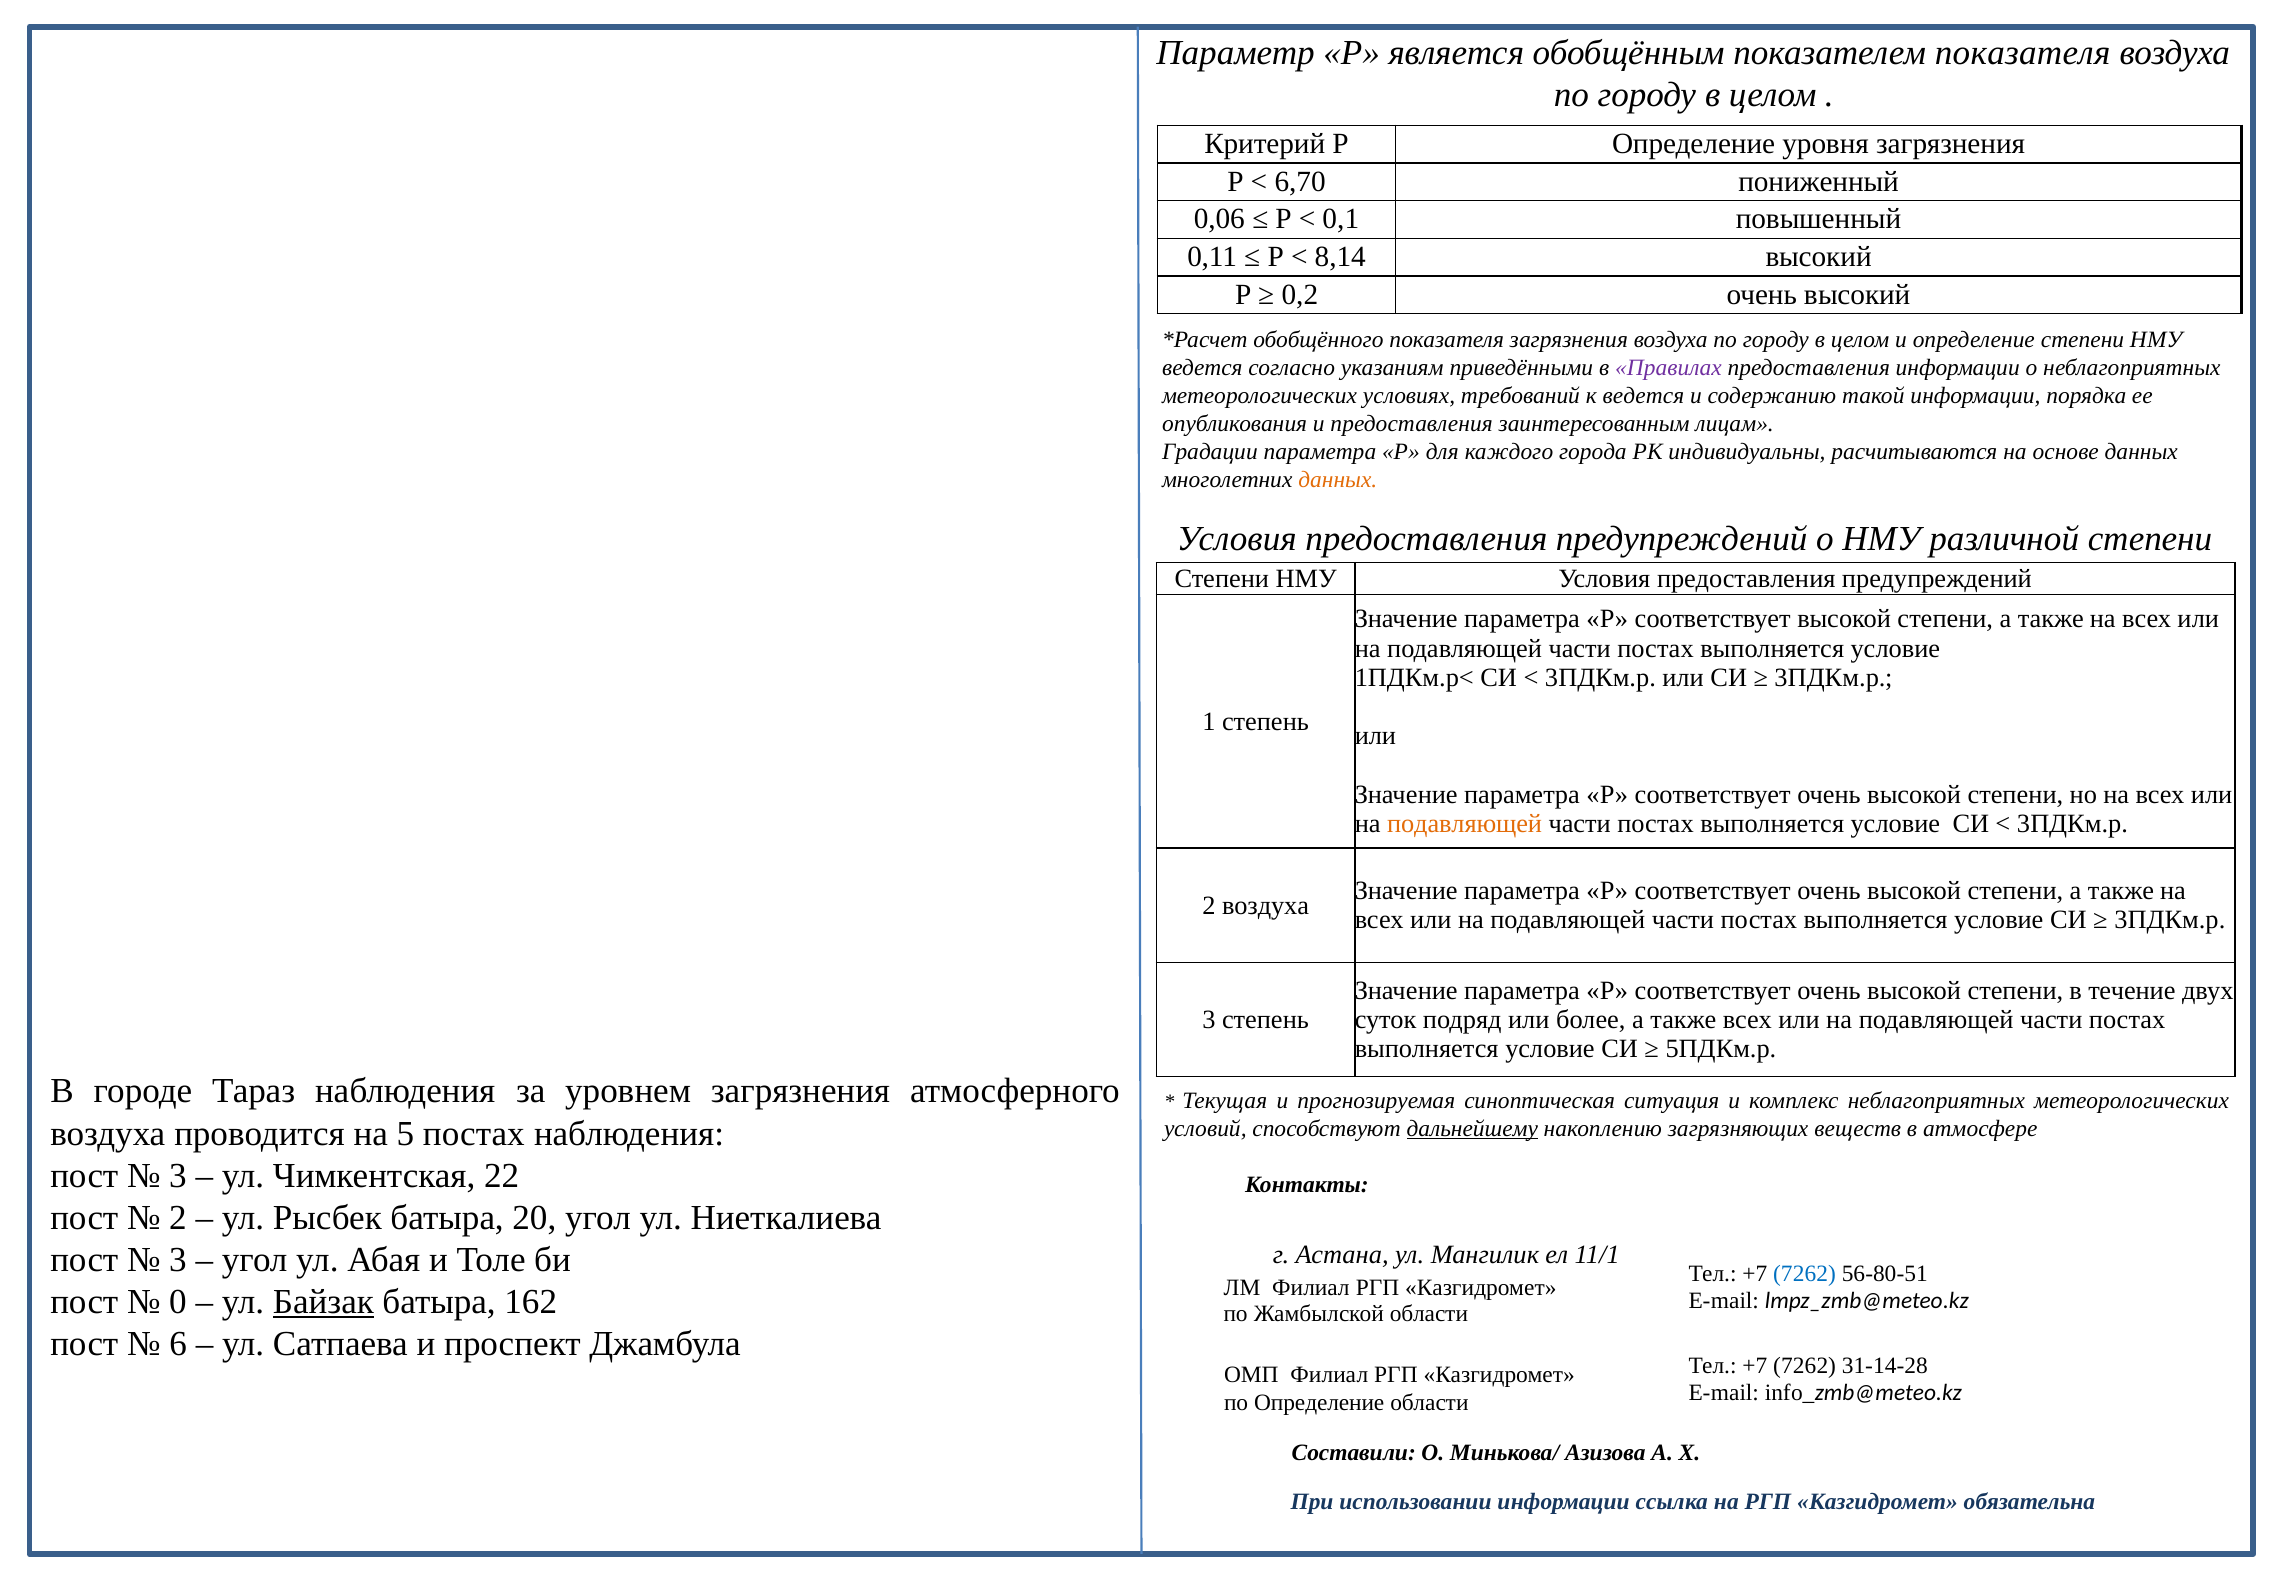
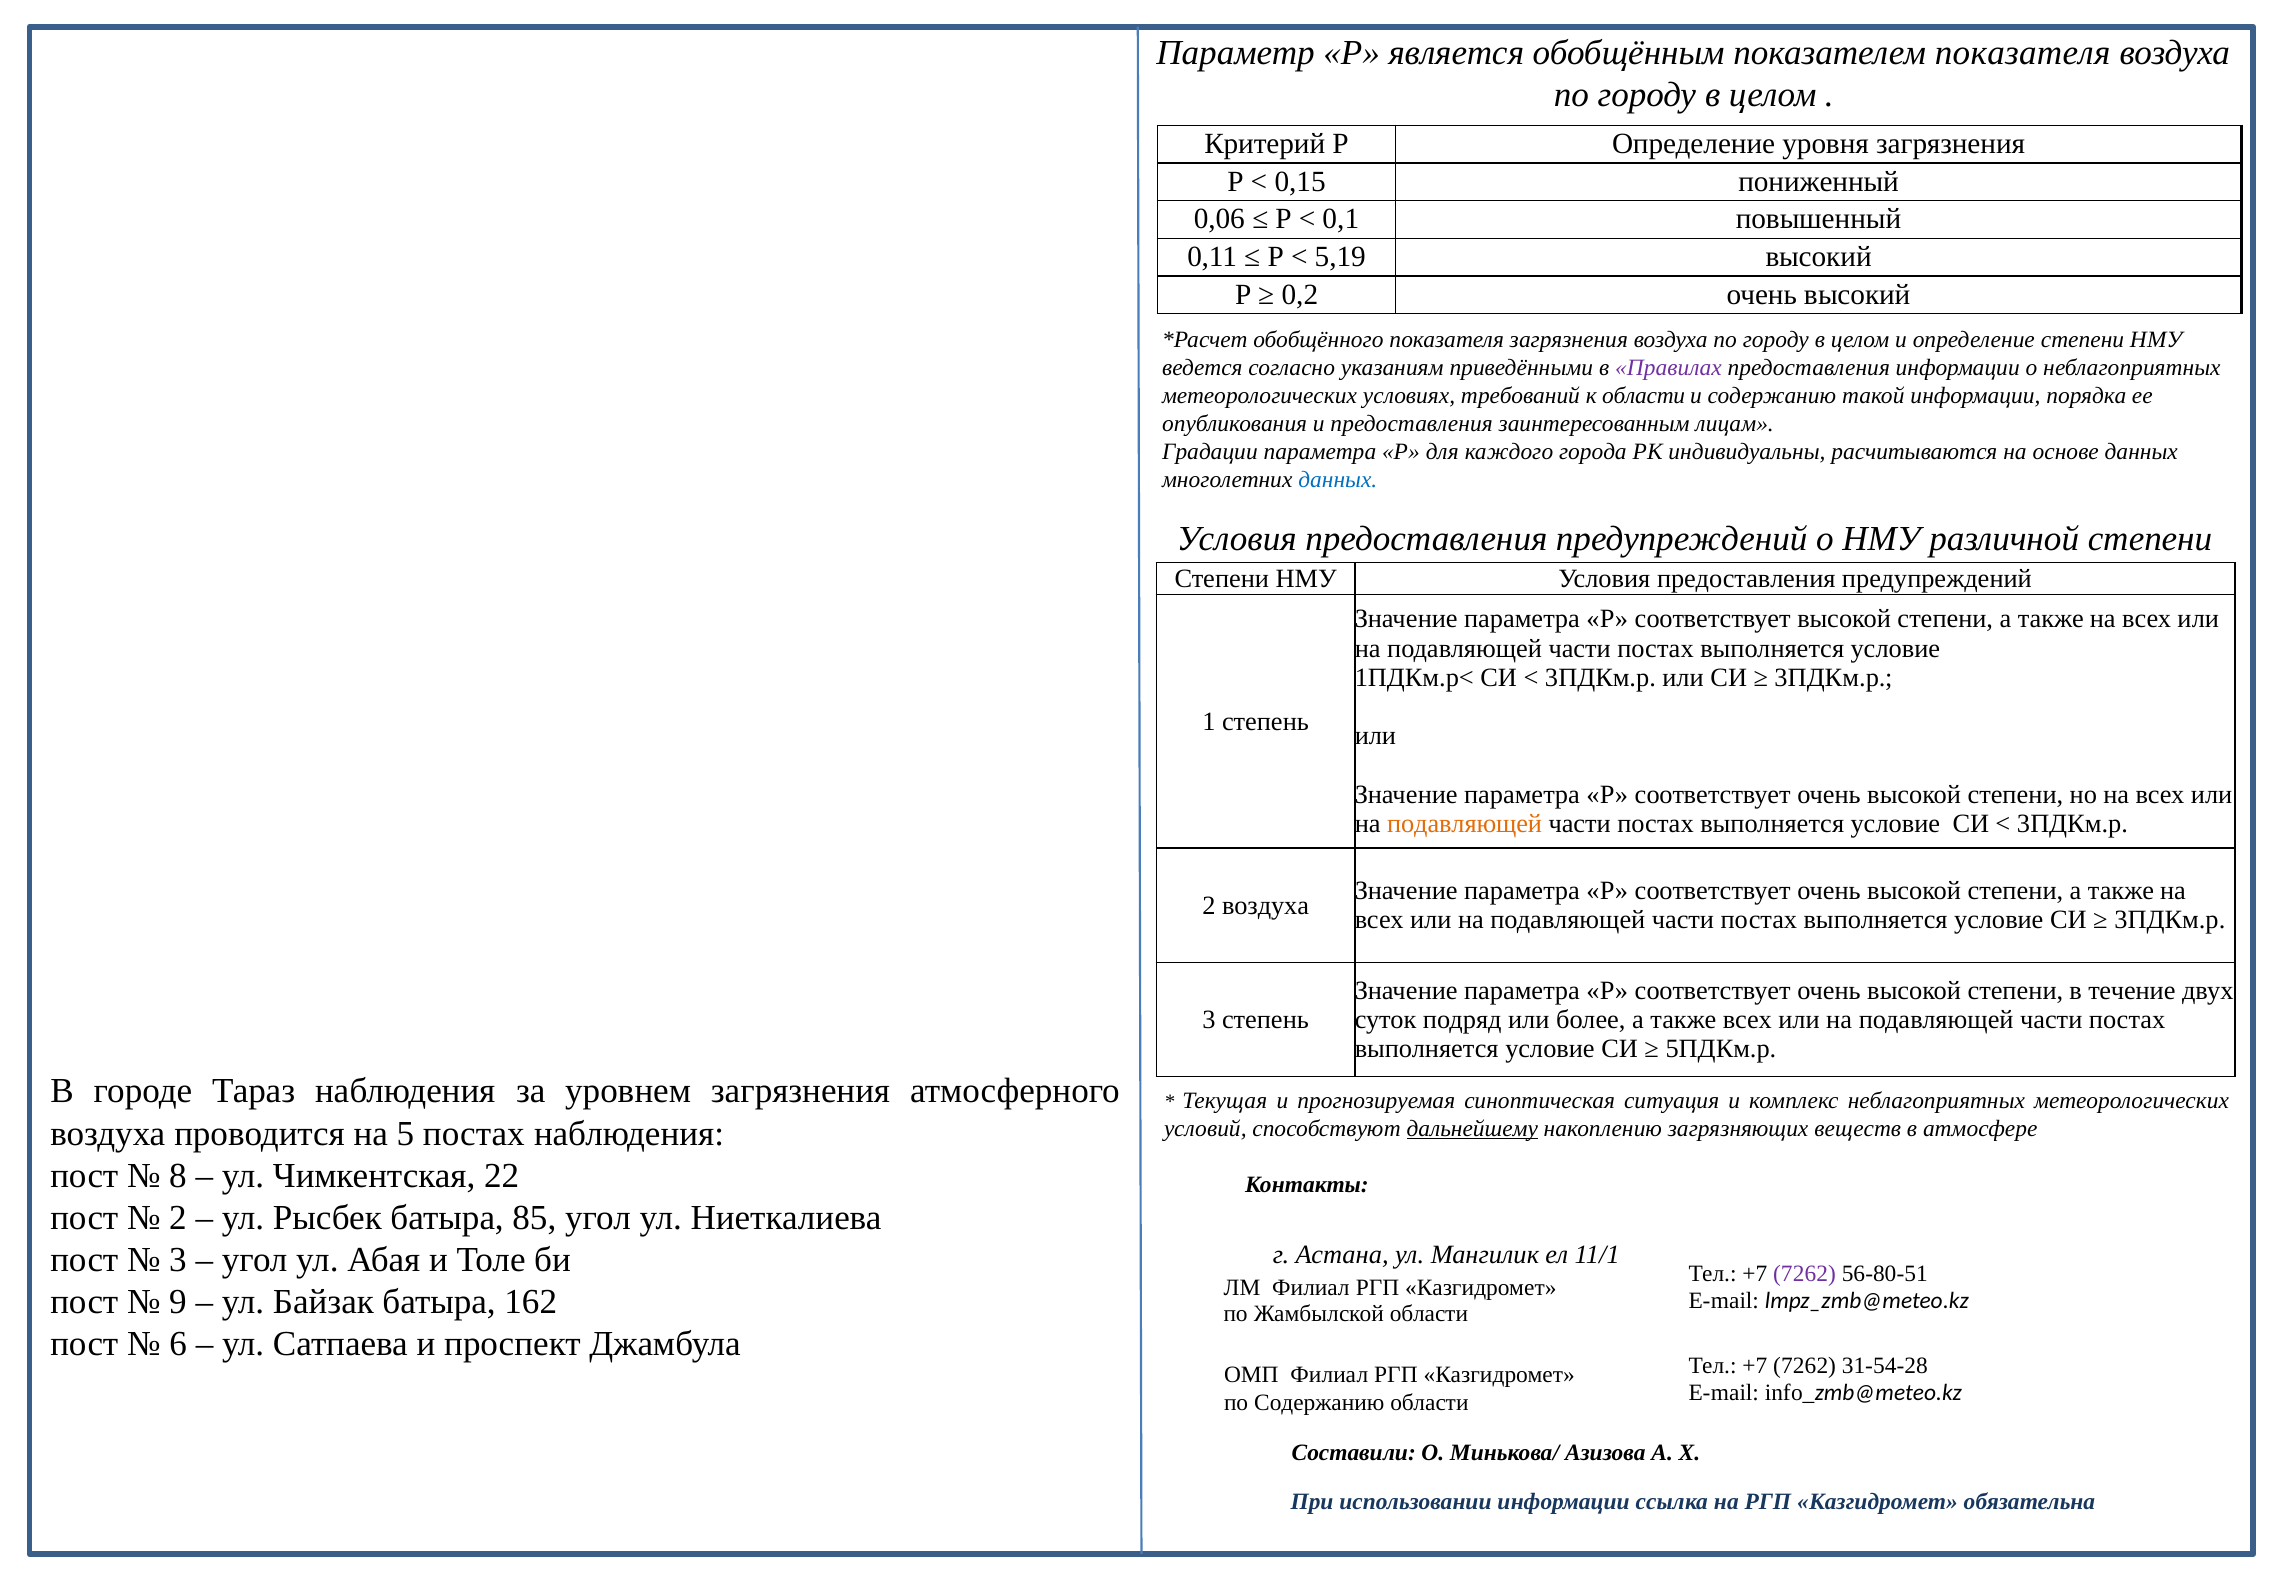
6,70: 6,70 -> 0,15
8,14: 8,14 -> 5,19
к ведется: ведется -> области
данных at (1338, 480) colour: orange -> blue
3 at (178, 1175): 3 -> 8
20: 20 -> 85
7262 at (1805, 1273) colour: blue -> purple
0: 0 -> 9
Байзак underline: present -> none
31-14-28: 31-14-28 -> 31-54-28
по Определение: Определение -> Содержанию
